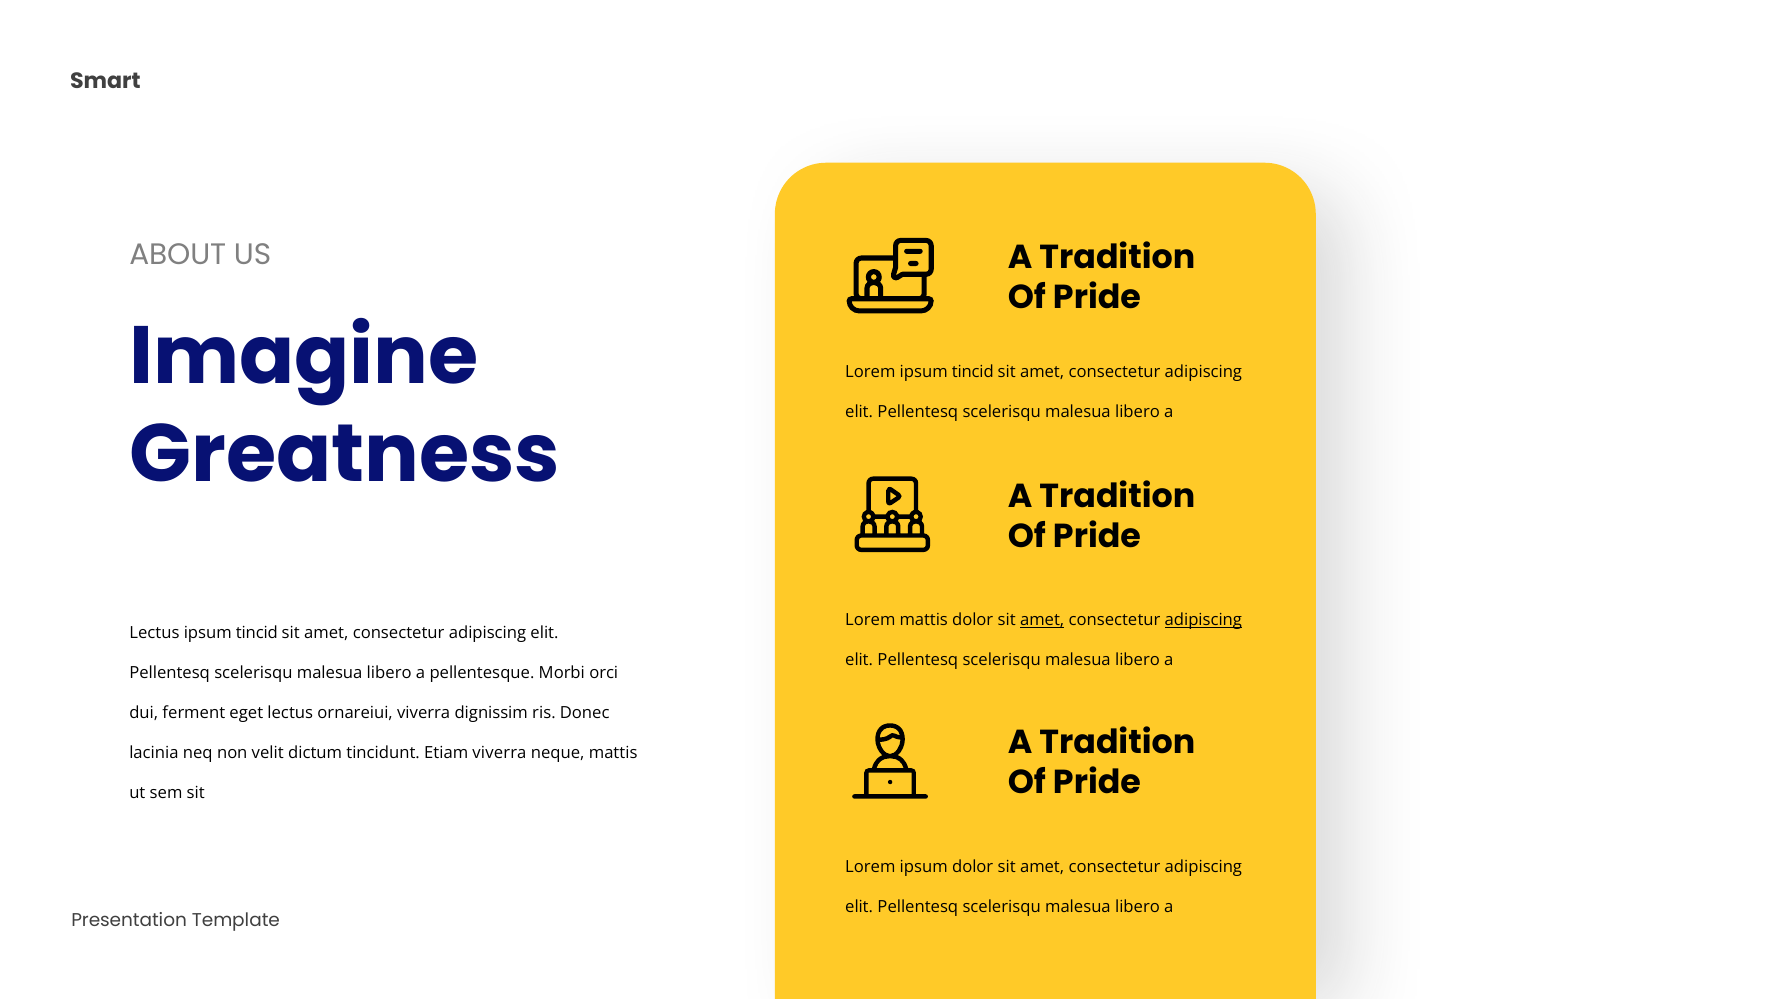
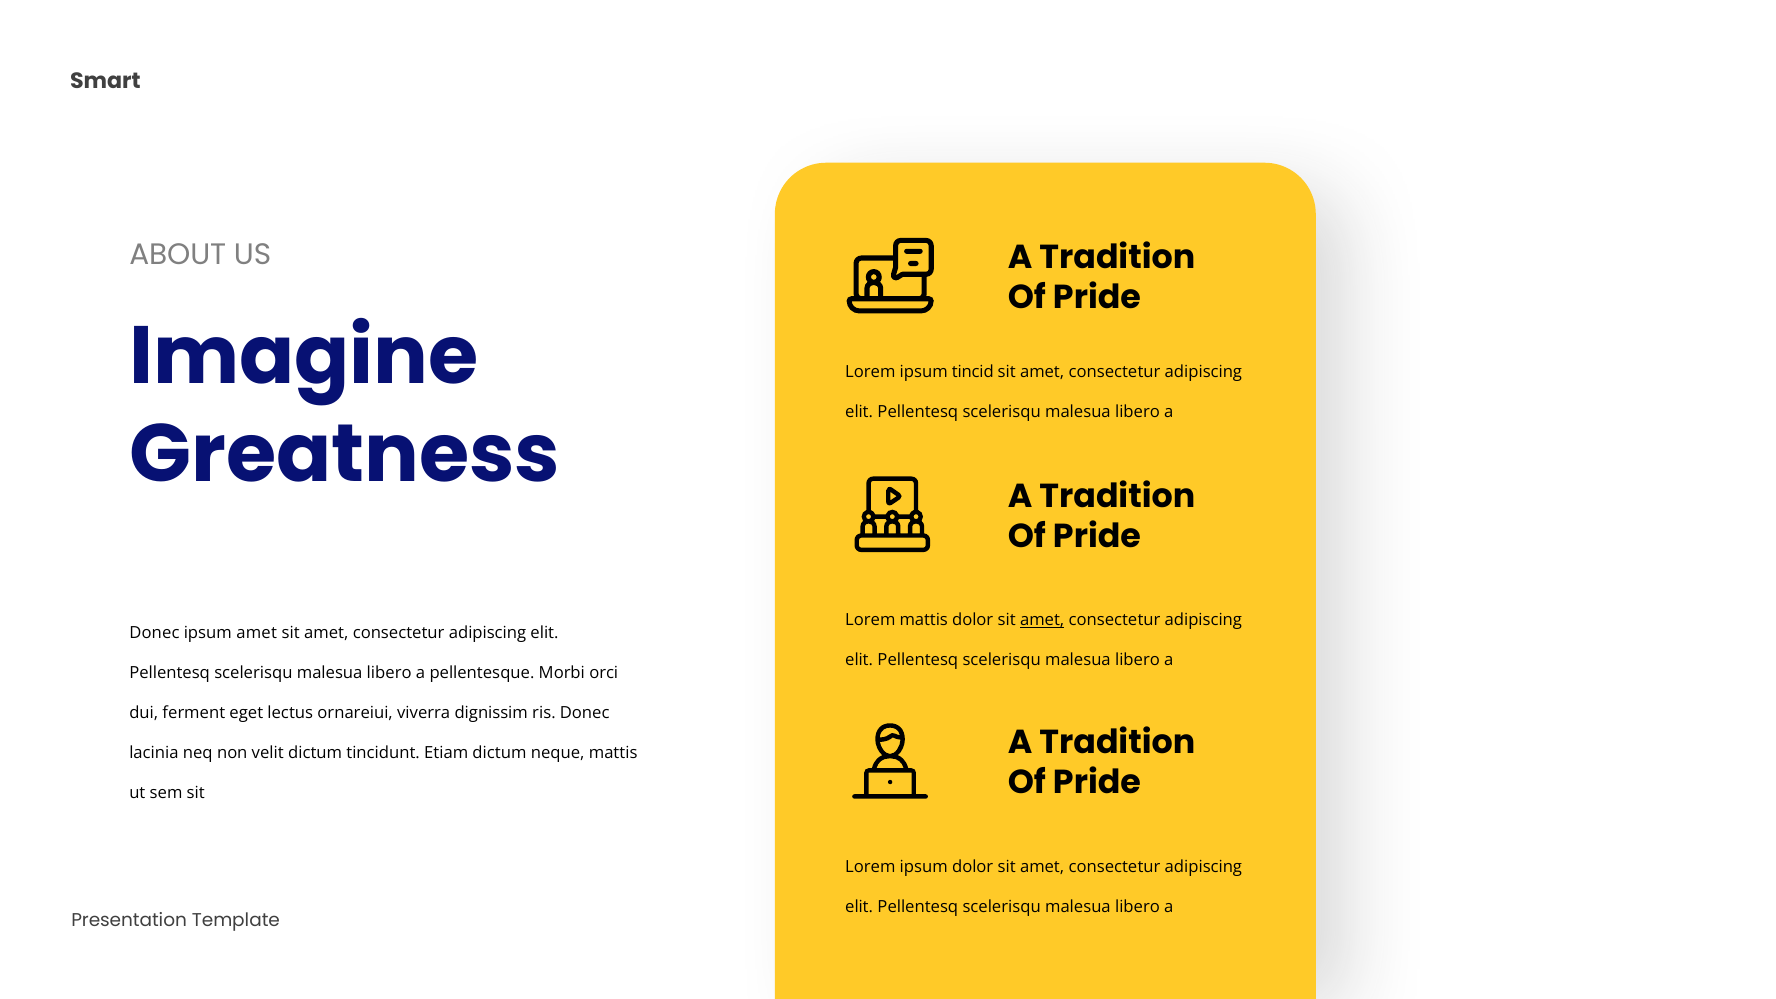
adipiscing at (1203, 620) underline: present -> none
Lectus at (154, 633): Lectus -> Donec
tincid at (257, 633): tincid -> amet
Etiam viverra: viverra -> dictum
